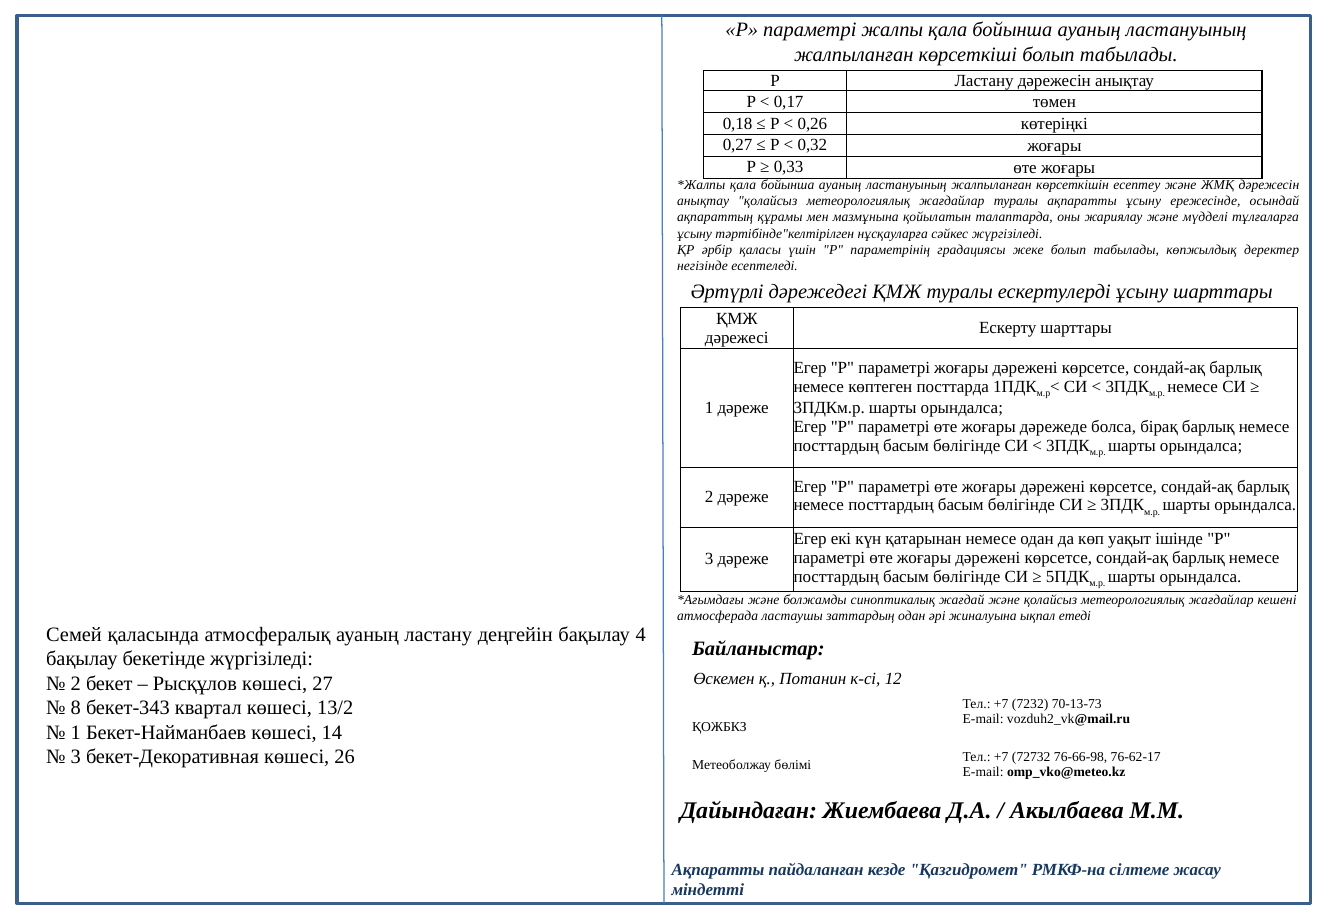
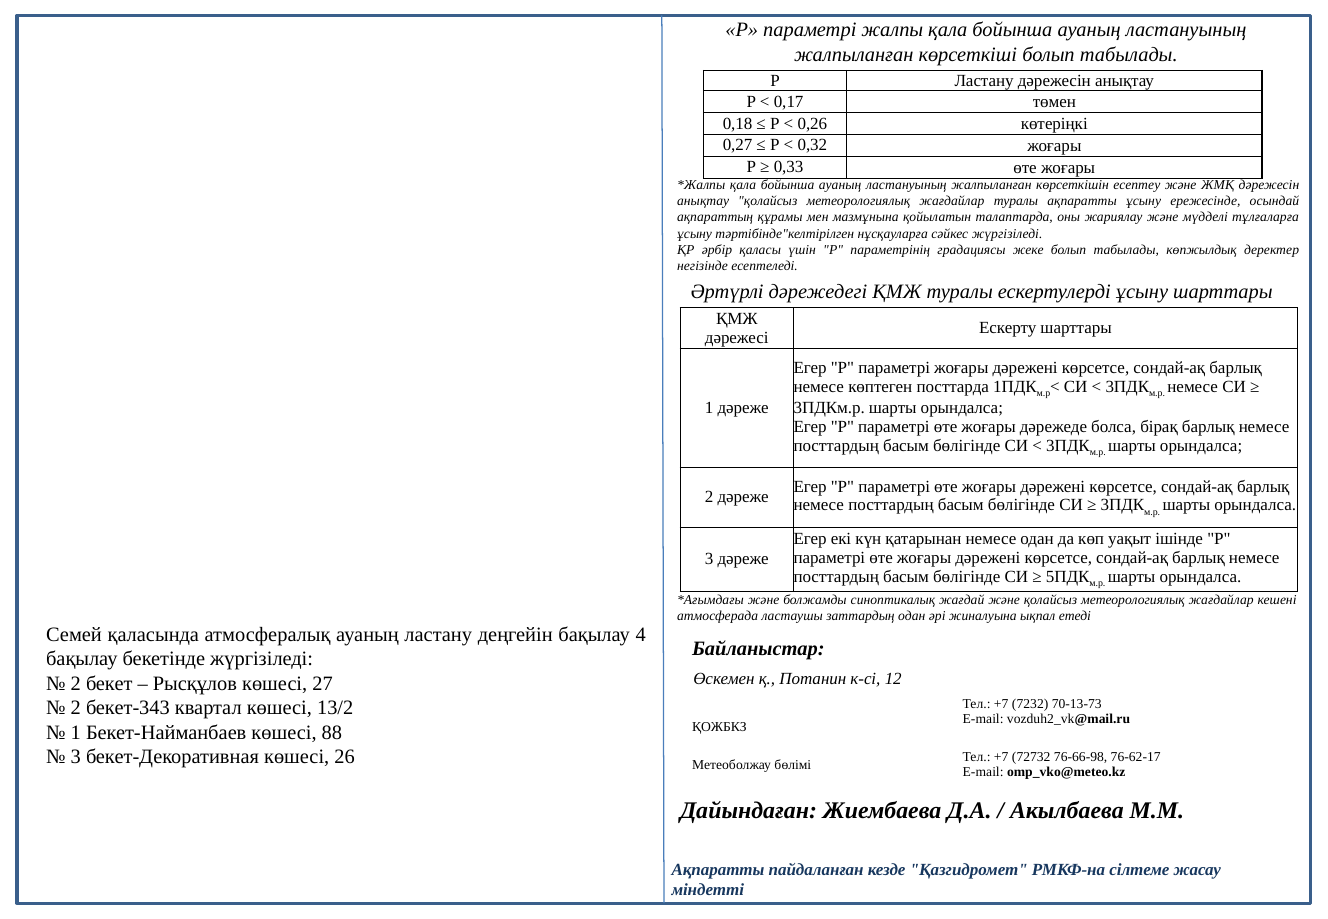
8 at (76, 708): 8 -> 2
14: 14 -> 88
